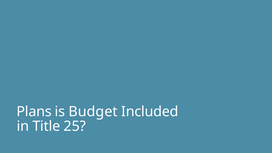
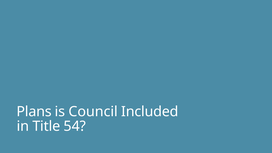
Budget: Budget -> Council
25: 25 -> 54
